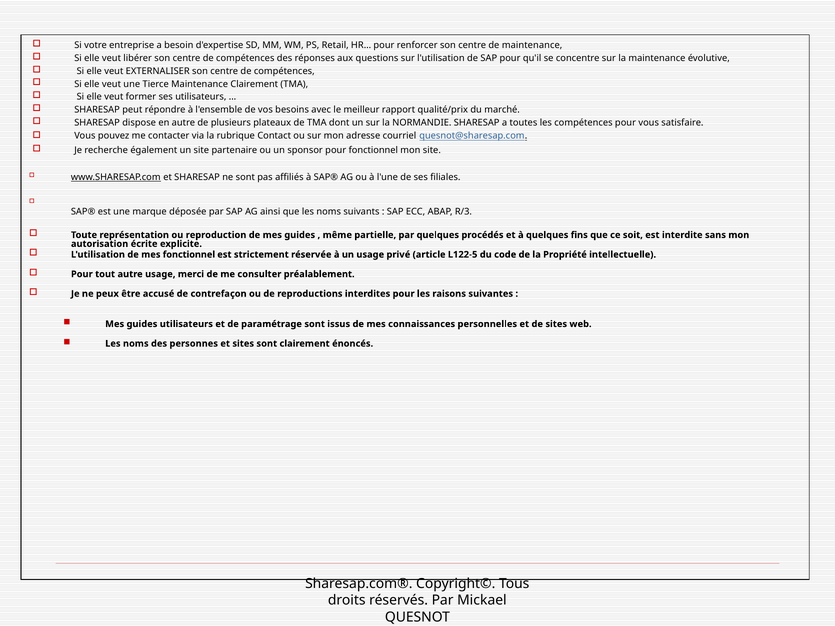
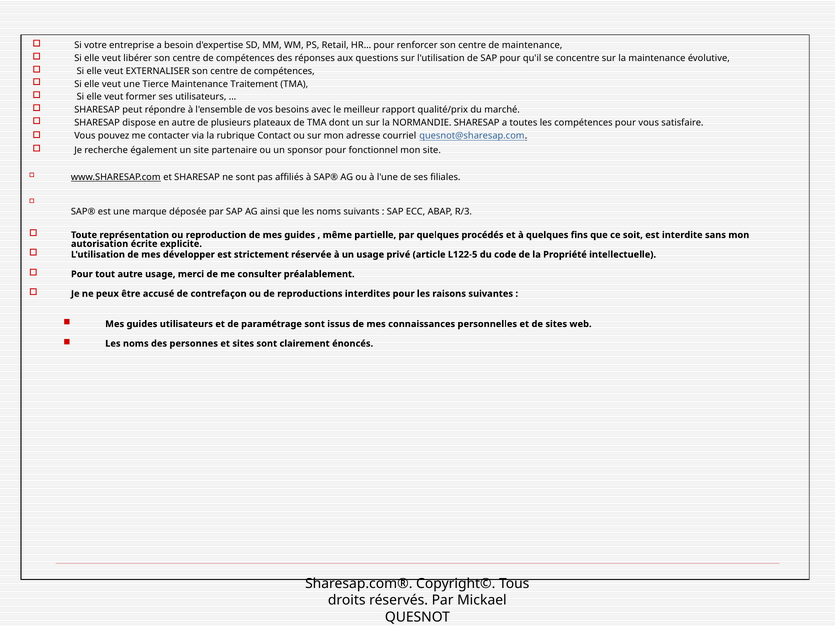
Maintenance Clairement: Clairement -> Traitement
mes fonctionnel: fonctionnel -> développer
